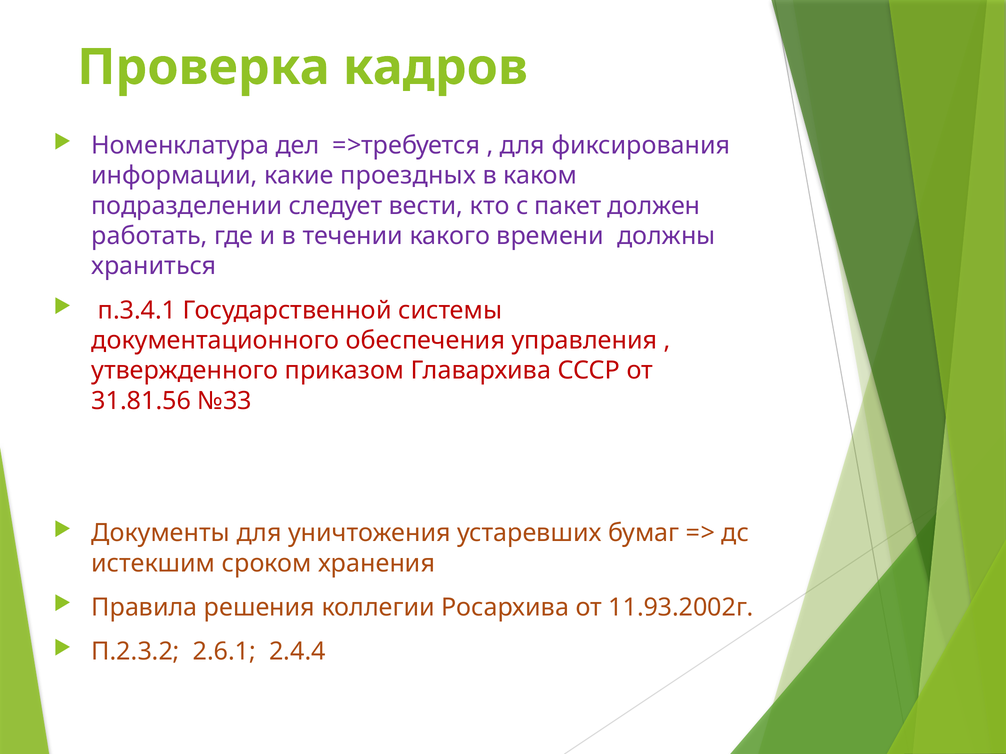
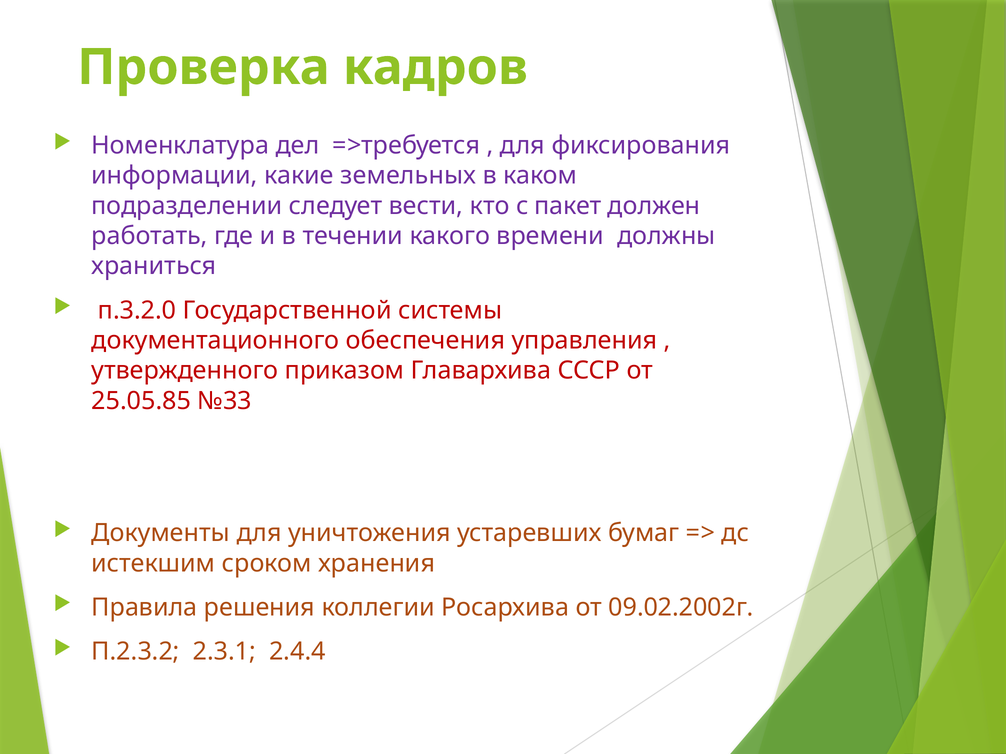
проездных: проездных -> земельных
п.3.4.1: п.3.4.1 -> п.3.2.0
31.81.56: 31.81.56 -> 25.05.85
11.93.2002г: 11.93.2002г -> 09.02.2002г
2.6.1: 2.6.1 -> 2.3.1
